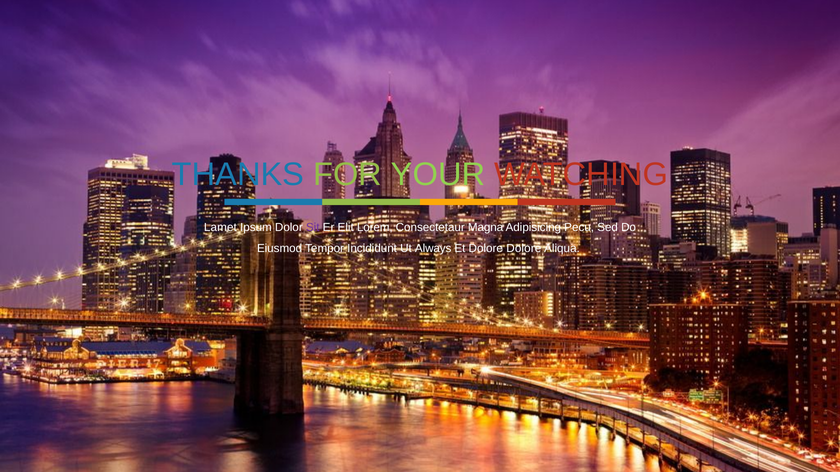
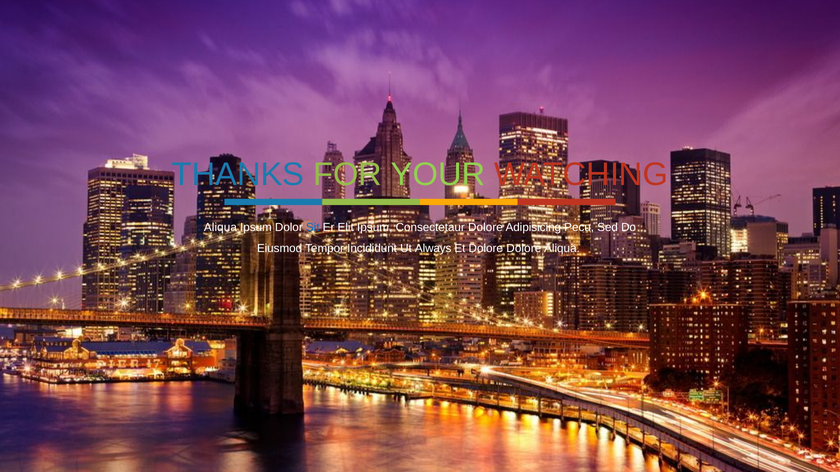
Lamet at (220, 228): Lamet -> Aliqua
Sit colour: purple -> blue
Elit Lorem: Lorem -> Ipsum
Consectetaur Magna: Magna -> Dolore
